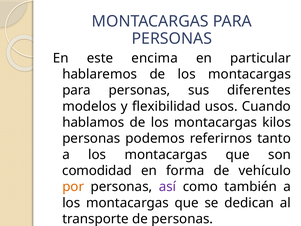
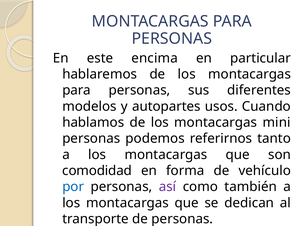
flexibilidad: flexibilidad -> autopartes
kilos: kilos -> mini
por colour: orange -> blue
